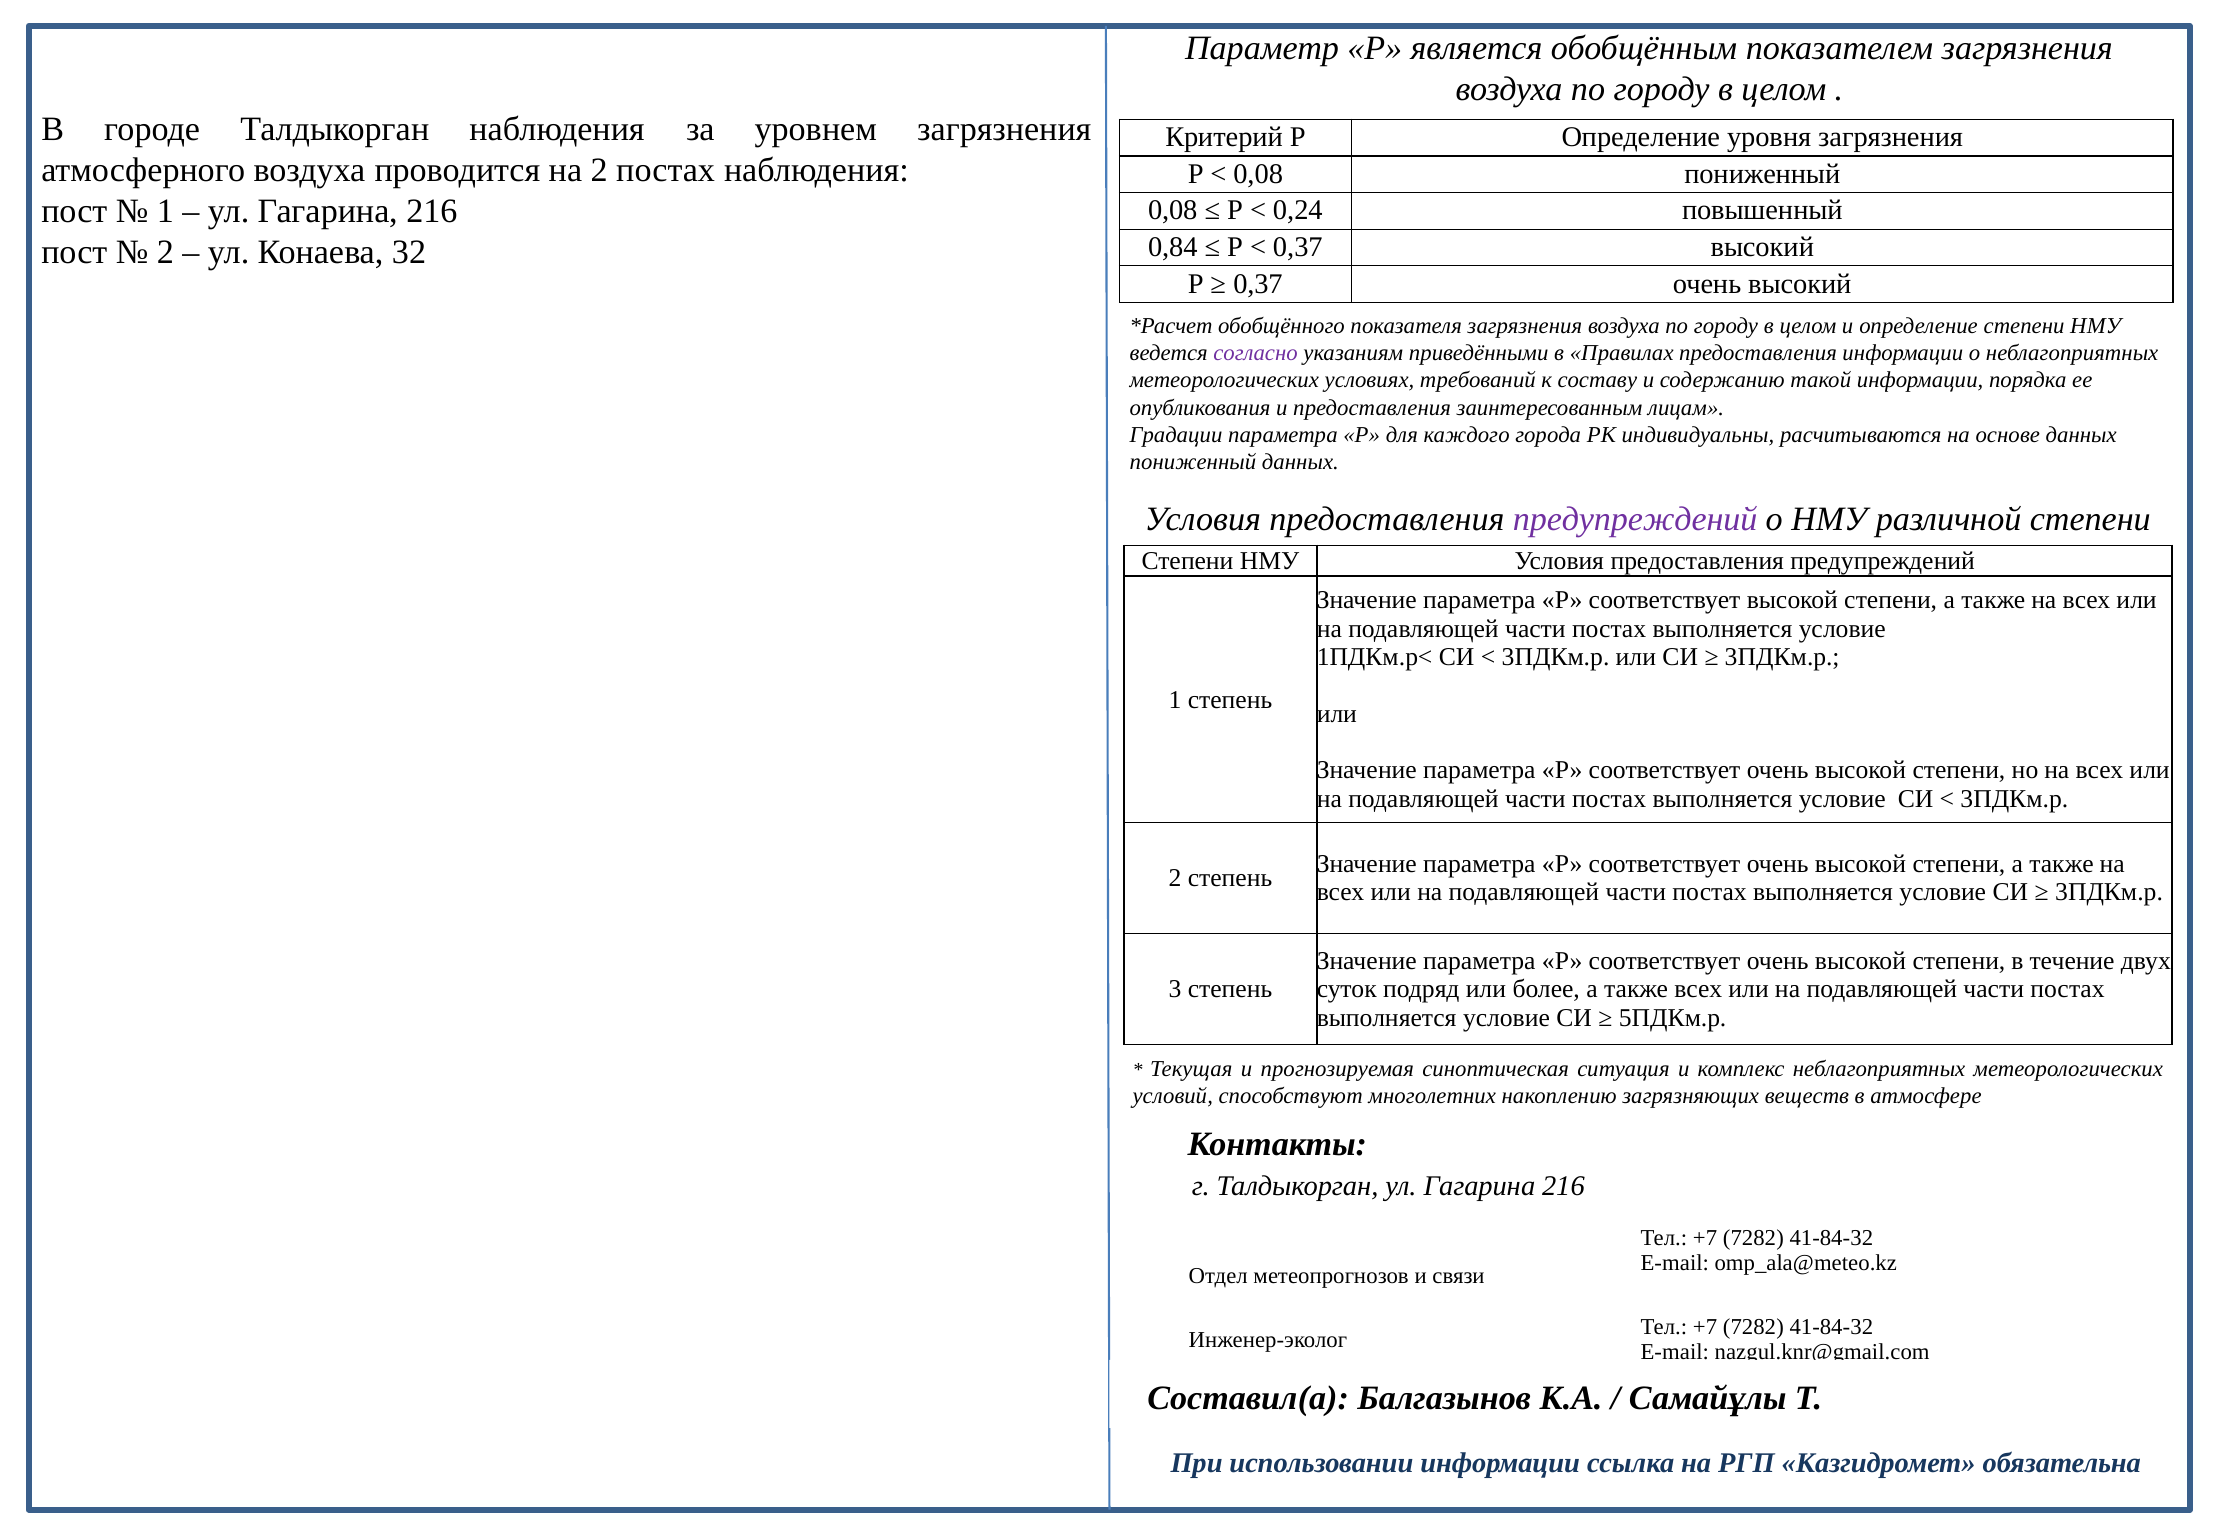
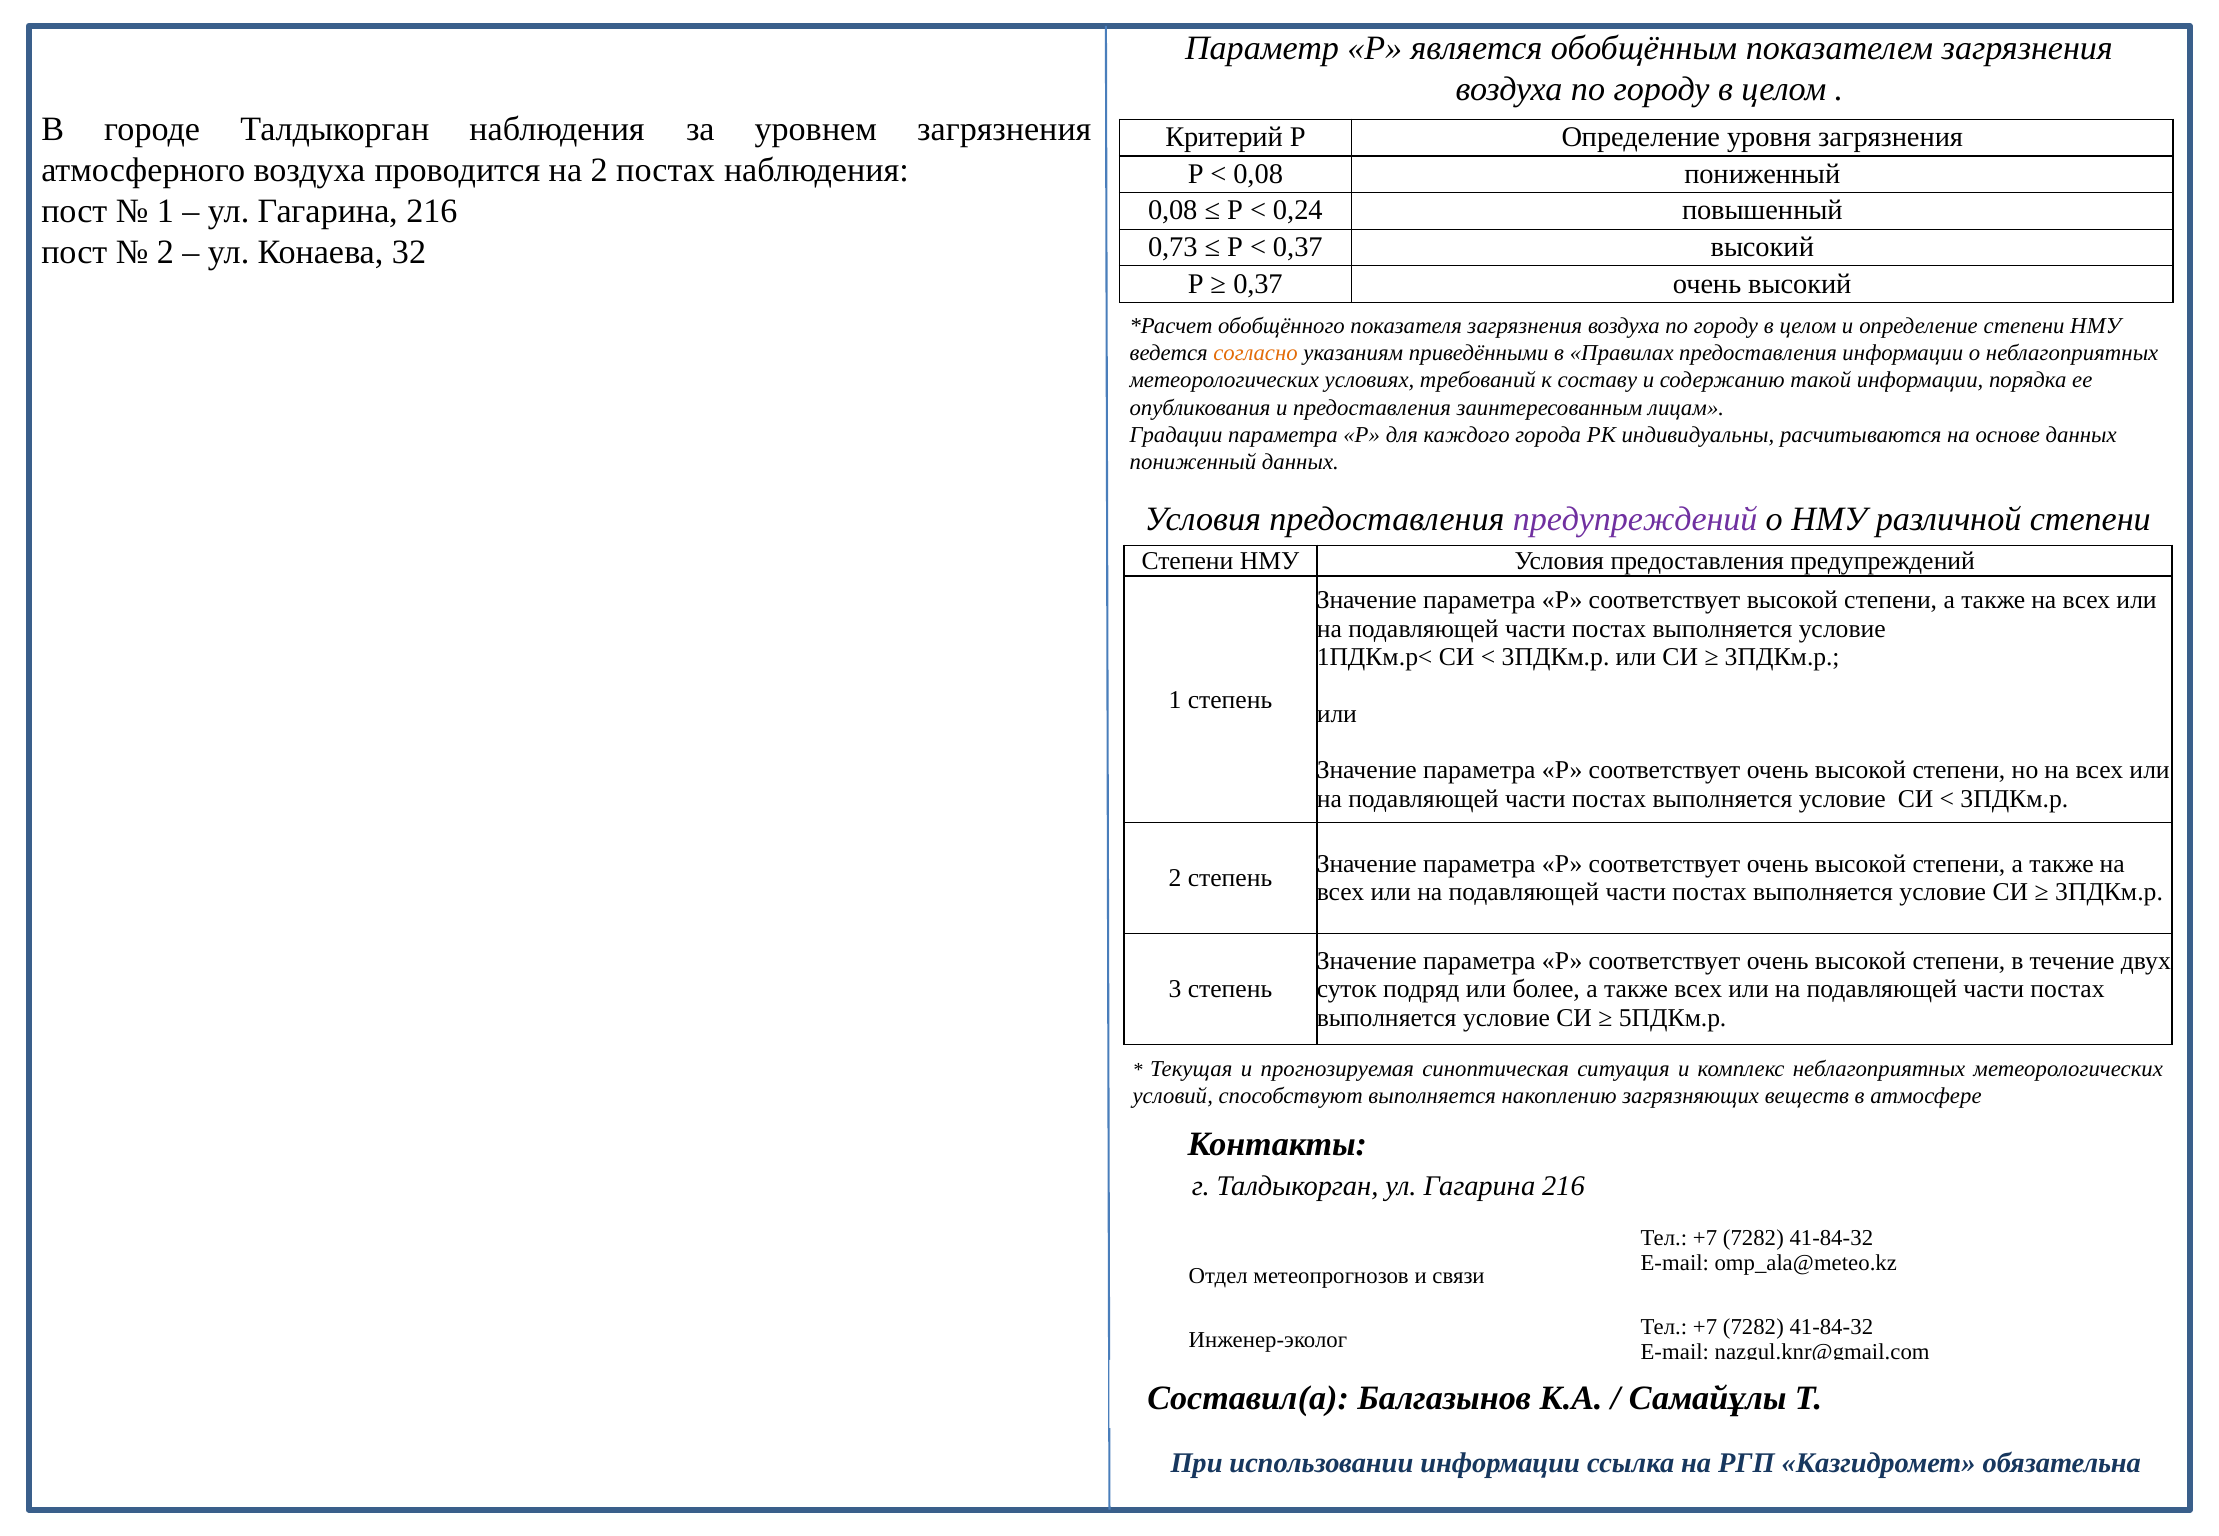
0,84: 0,84 -> 0,73
согласно colour: purple -> orange
способствуют многолетних: многолетних -> выполняется
